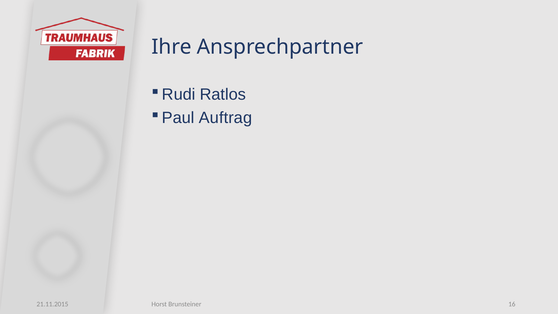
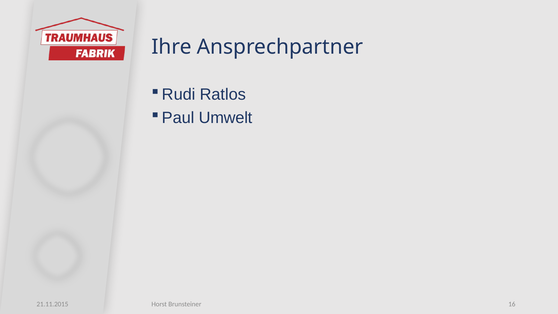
Auftrag: Auftrag -> Umwelt
